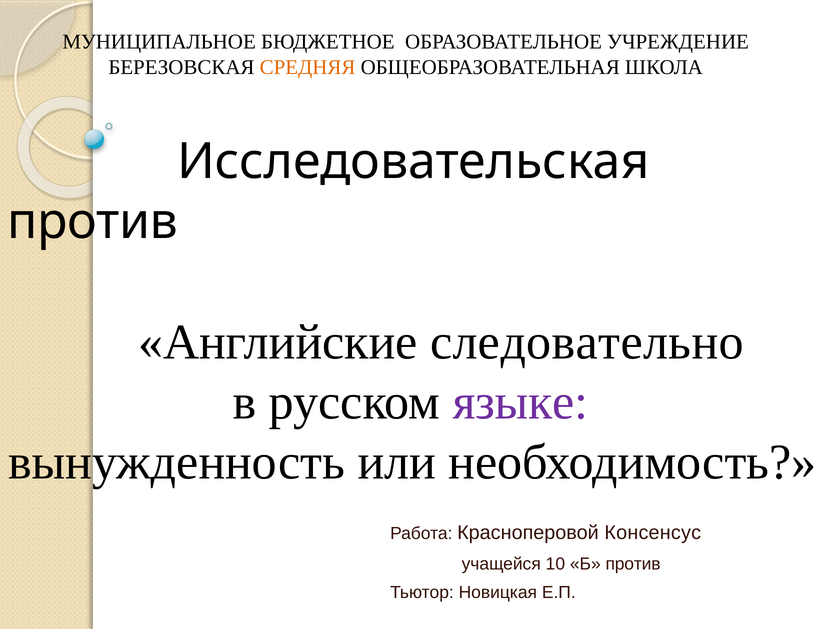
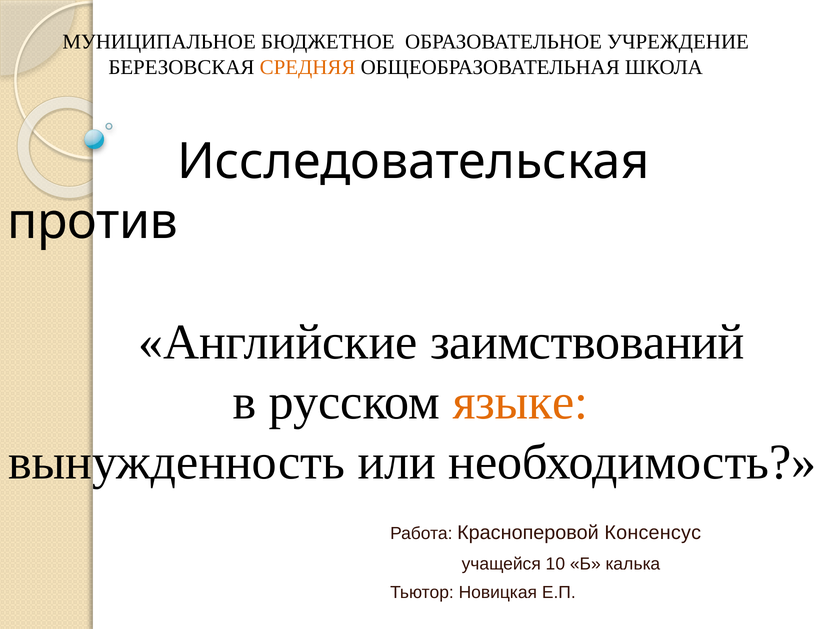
следовательно: следовательно -> заимствований
языке colour: purple -> orange
Б против: против -> калька
